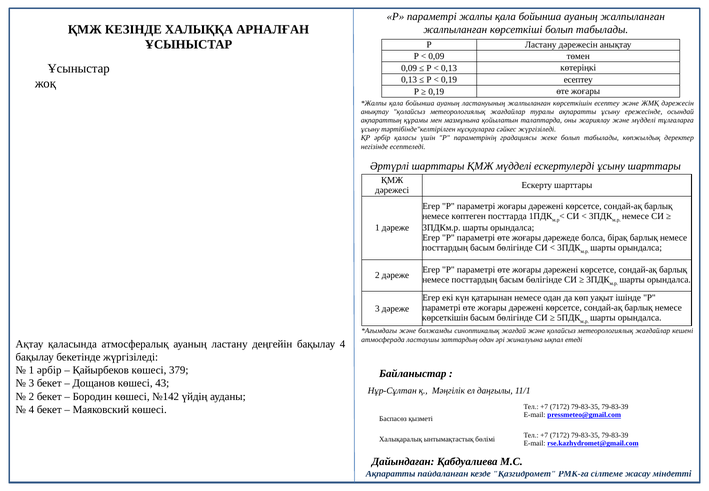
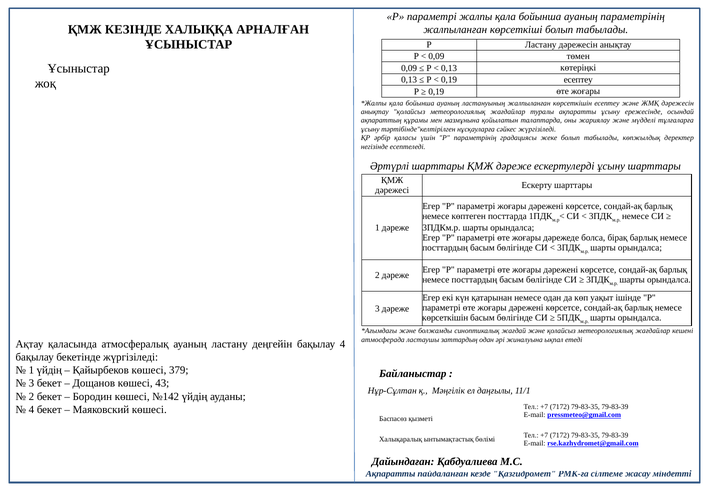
ауаның жалпыланған: жалпыланған -> параметрінің
ҚМЖ мүдделі: мүдделі -> дәреже
1 әрбір: әрбір -> үйдің
